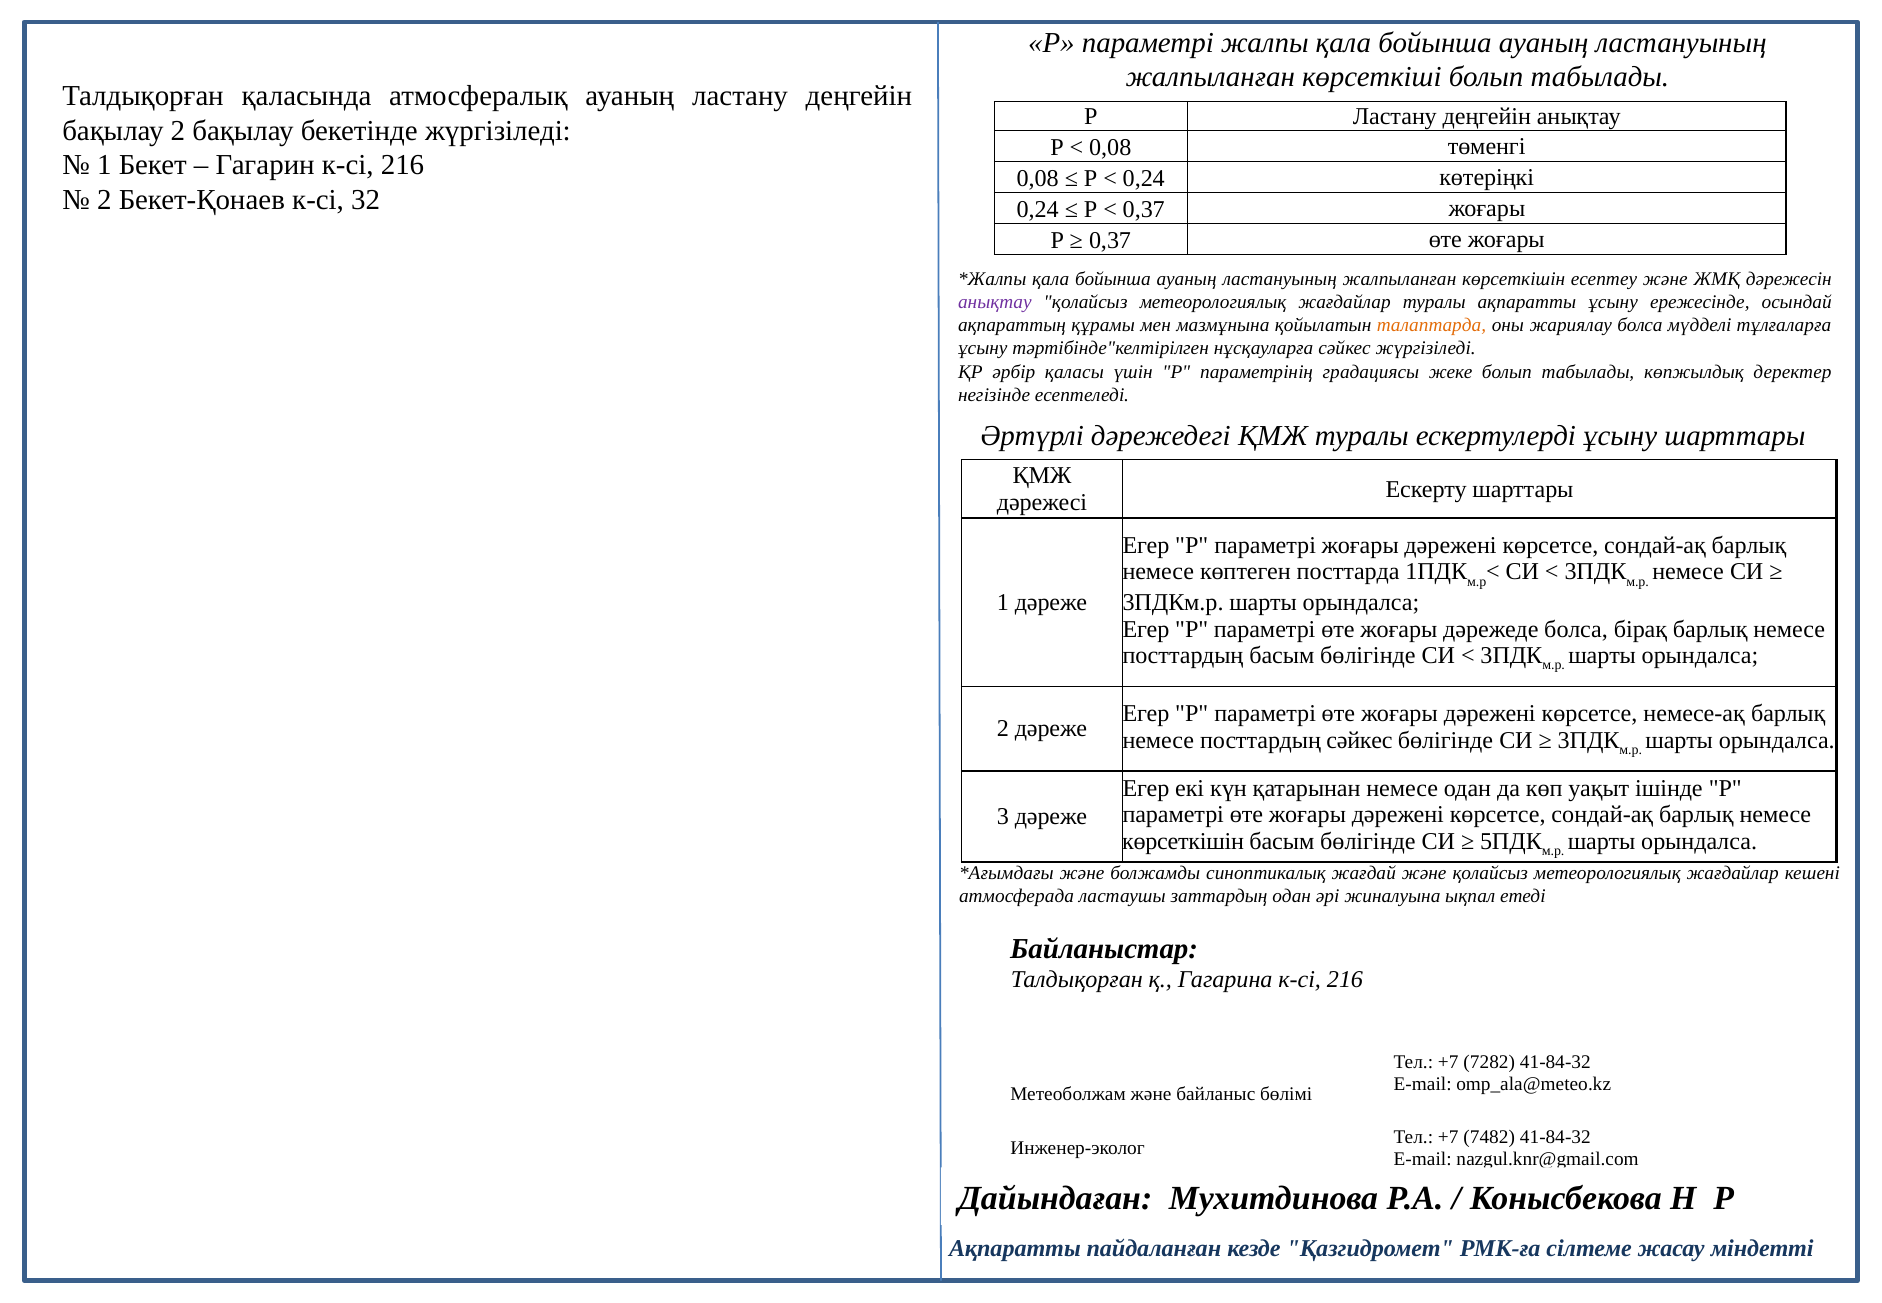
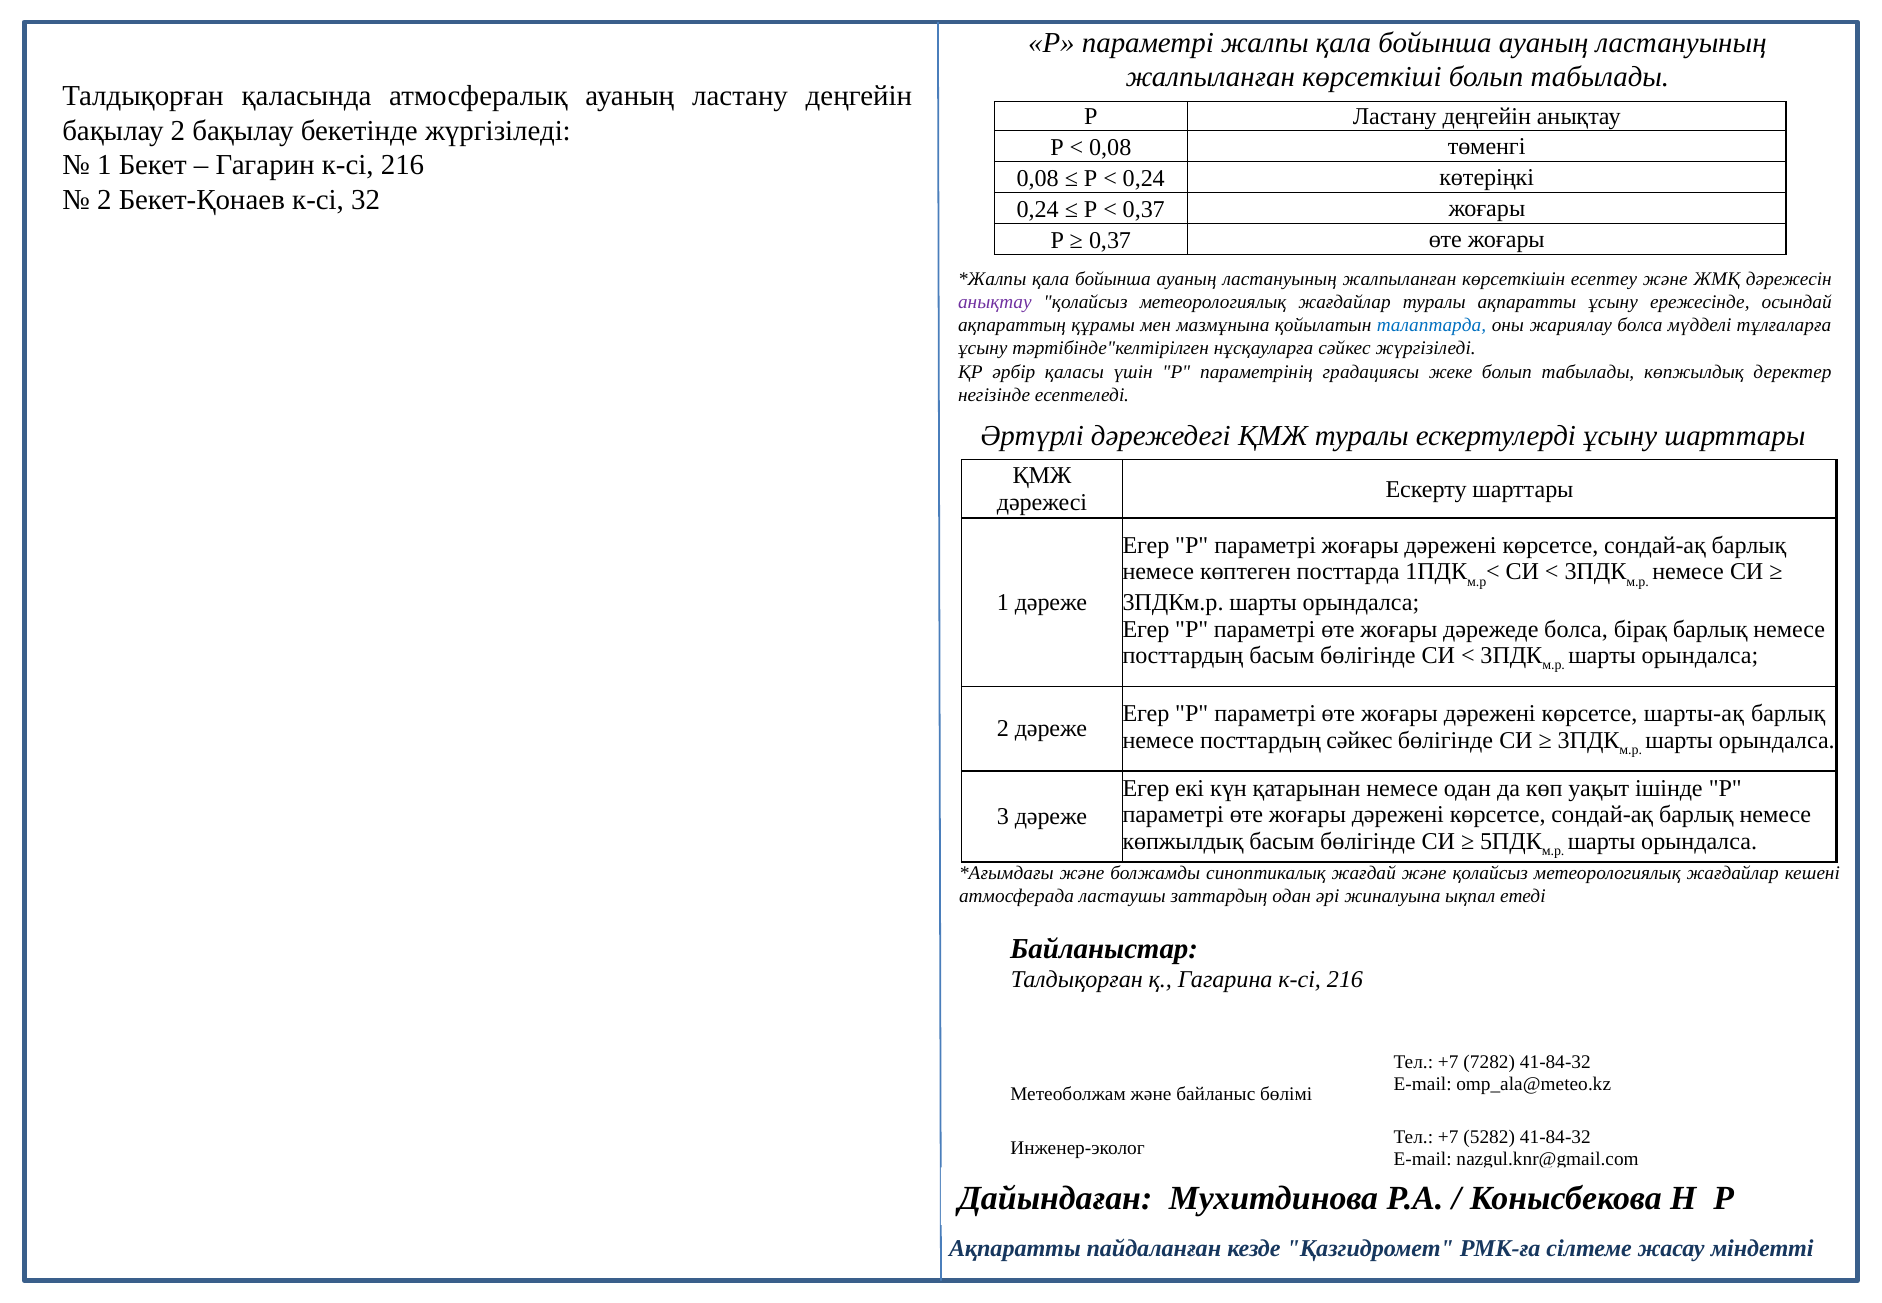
талаптарда colour: orange -> blue
немесе-ақ: немесе-ақ -> шарты-ақ
көрсеткішін at (1183, 841): көрсеткішін -> көпжылдық
7482: 7482 -> 5282
